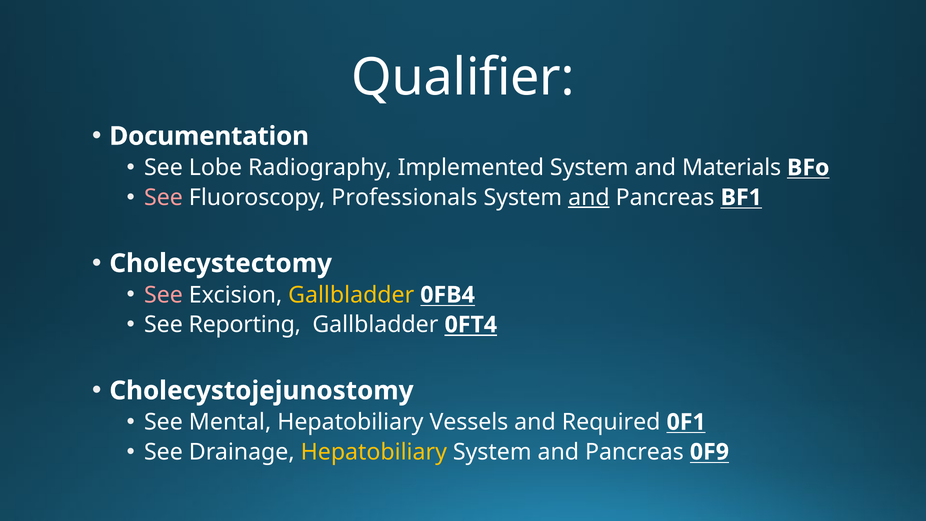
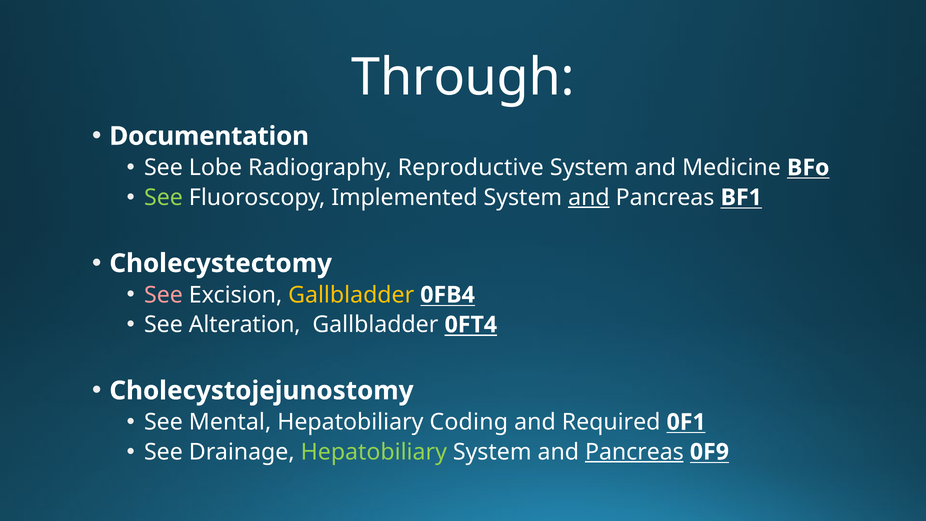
Qualifier: Qualifier -> Through
Implemented: Implemented -> Reproductive
Materials: Materials -> Medicine
See at (163, 197) colour: pink -> light green
Professionals: Professionals -> Implemented
Reporting: Reporting -> Alteration
Vessels: Vessels -> Coding
Hepatobiliary at (374, 452) colour: yellow -> light green
Pancreas at (634, 452) underline: none -> present
